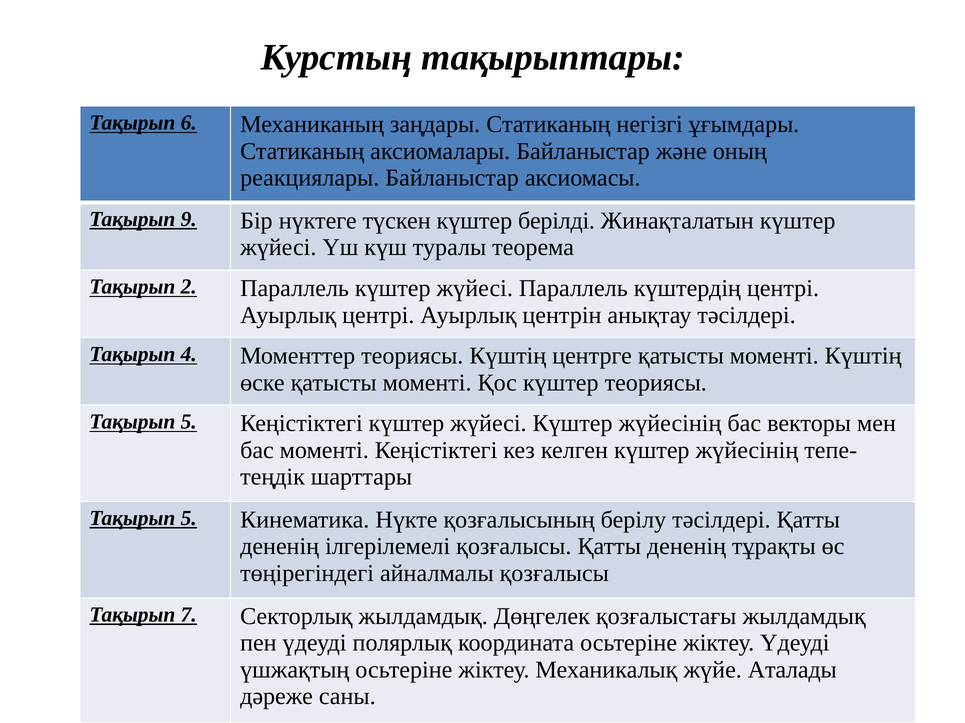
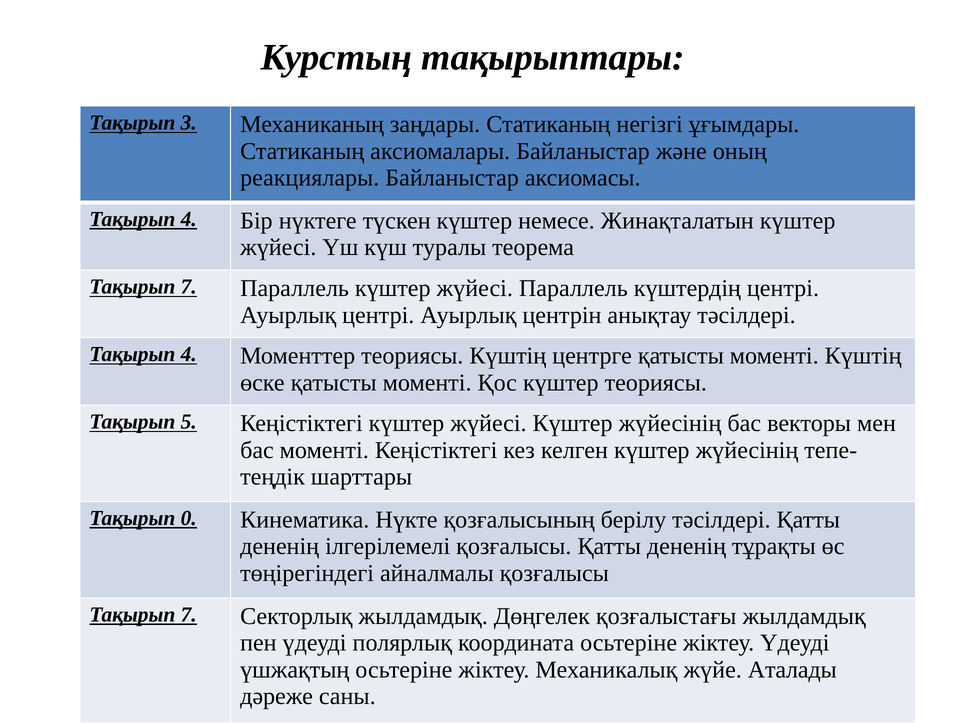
6: 6 -> 3
9 at (189, 220): 9 -> 4
берілді: берілді -> немесе
2 at (189, 287): 2 -> 7
5 at (189, 519): 5 -> 0
